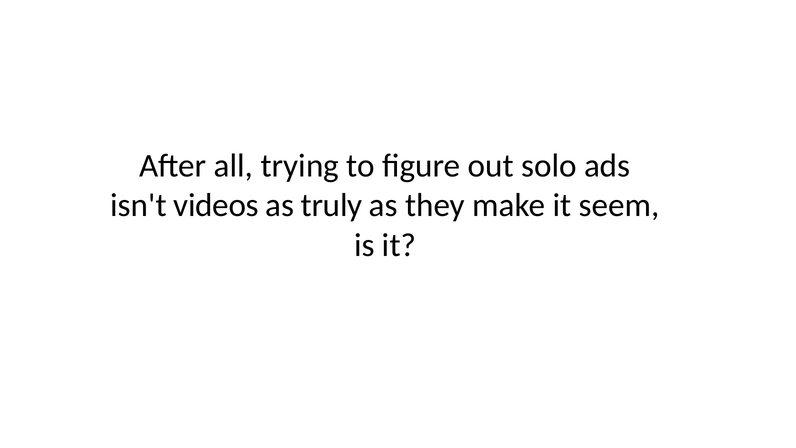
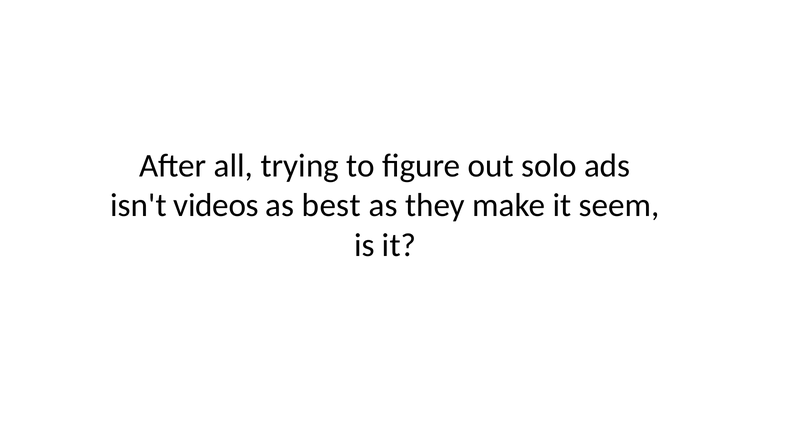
truly: truly -> best
